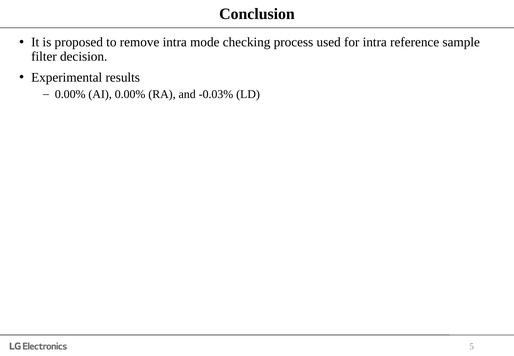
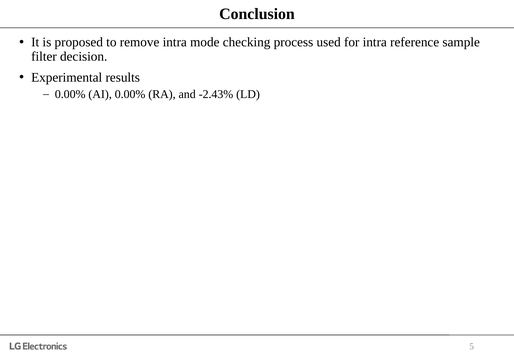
-0.03%: -0.03% -> -2.43%
